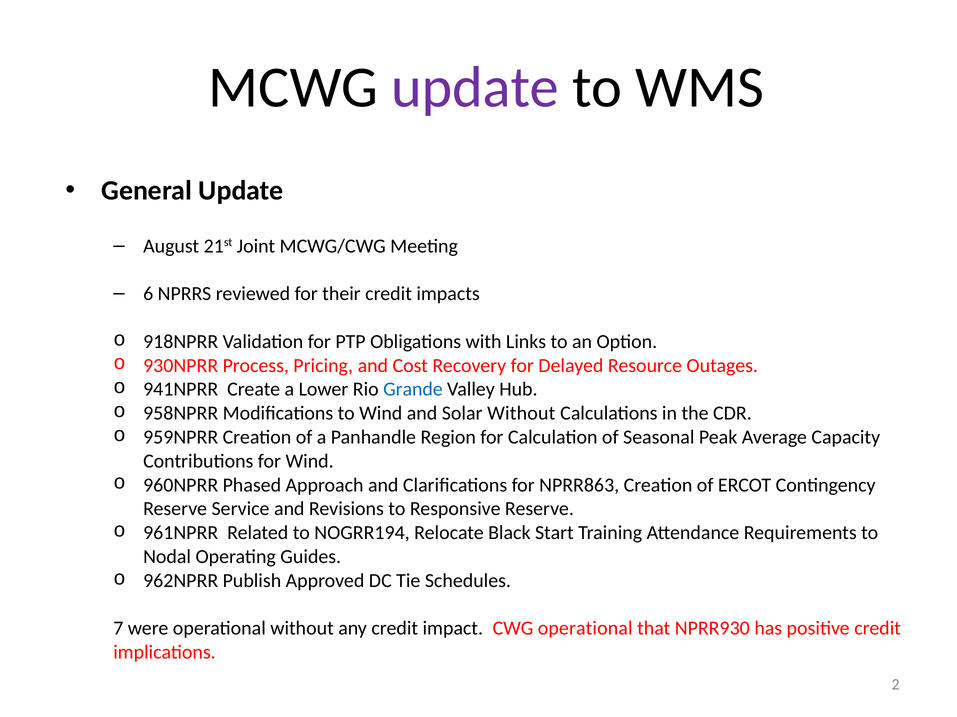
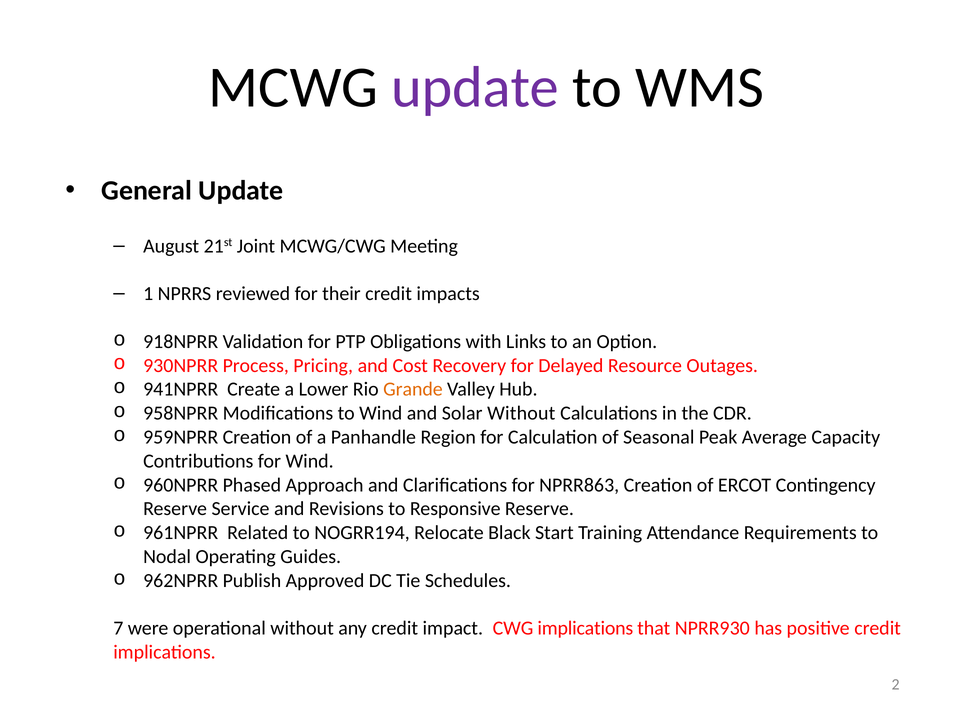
6: 6 -> 1
Grande colour: blue -> orange
CWG operational: operational -> implications
